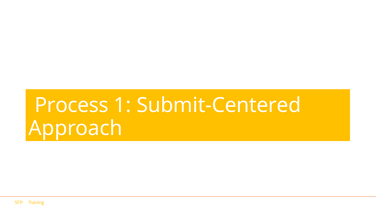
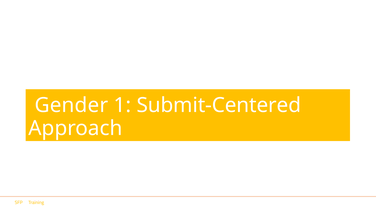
Process: Process -> Gender
